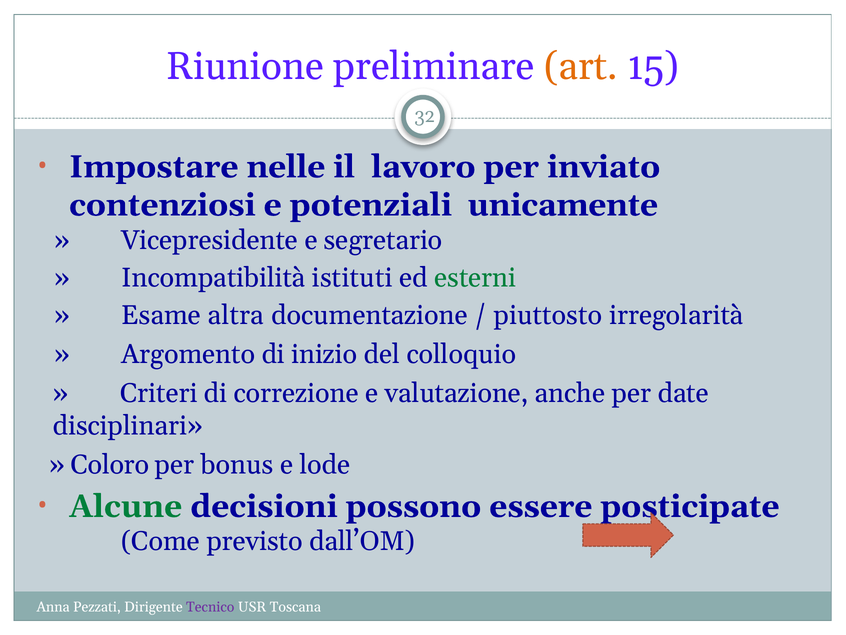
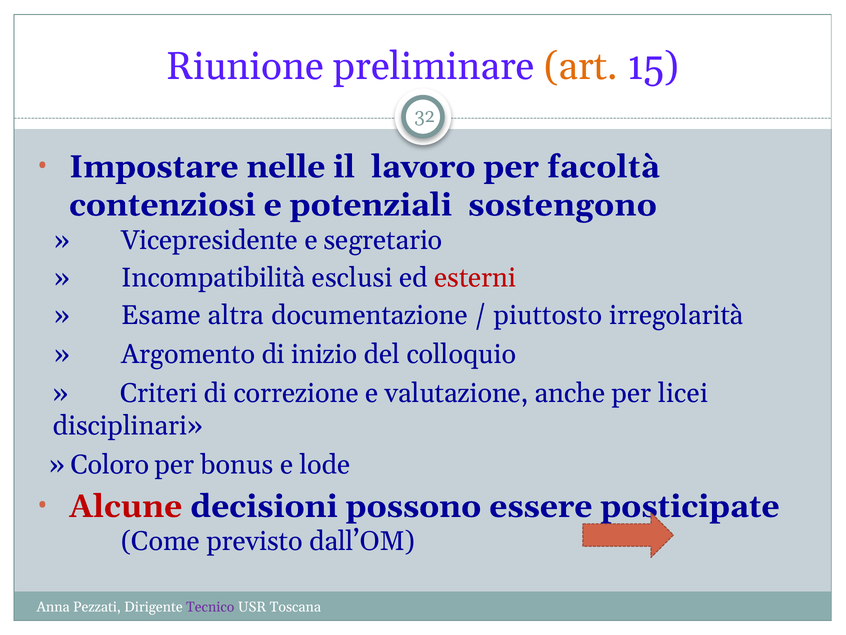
inviato: inviato -> facoltà
unicamente: unicamente -> sostengono
istituti: istituti -> esclusi
esterni colour: green -> red
date: date -> licei
Alcune colour: green -> red
